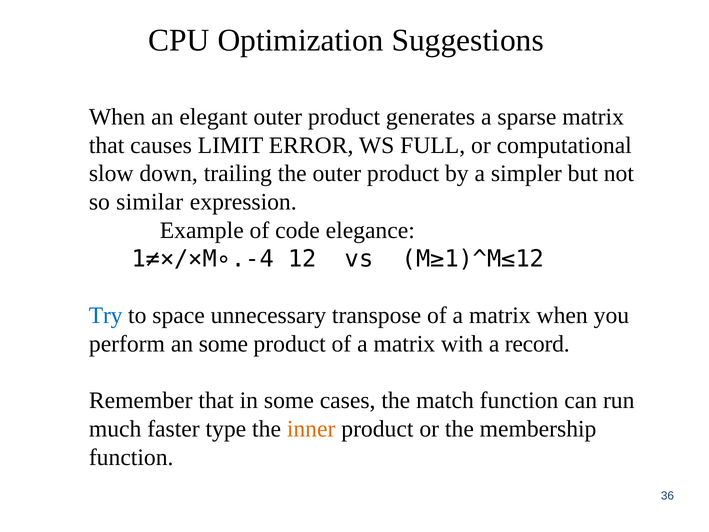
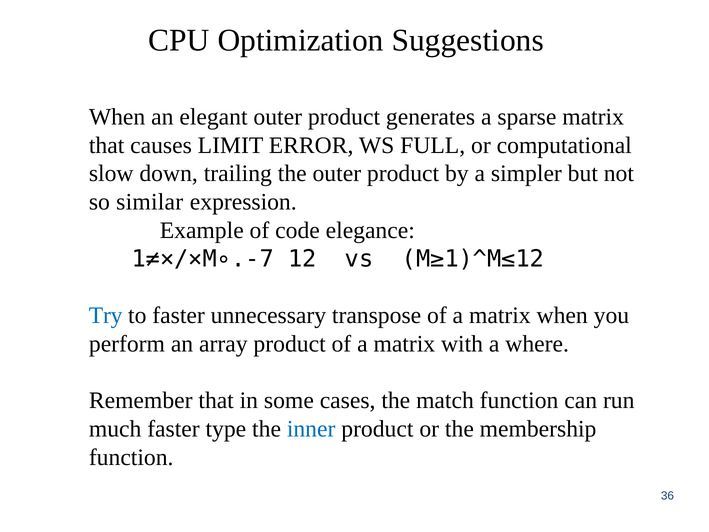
1≠×/×M∘.-4: 1≠×/×M∘.-4 -> 1≠×/×M∘.-7
to space: space -> faster
an some: some -> array
record: record -> where
inner colour: orange -> blue
